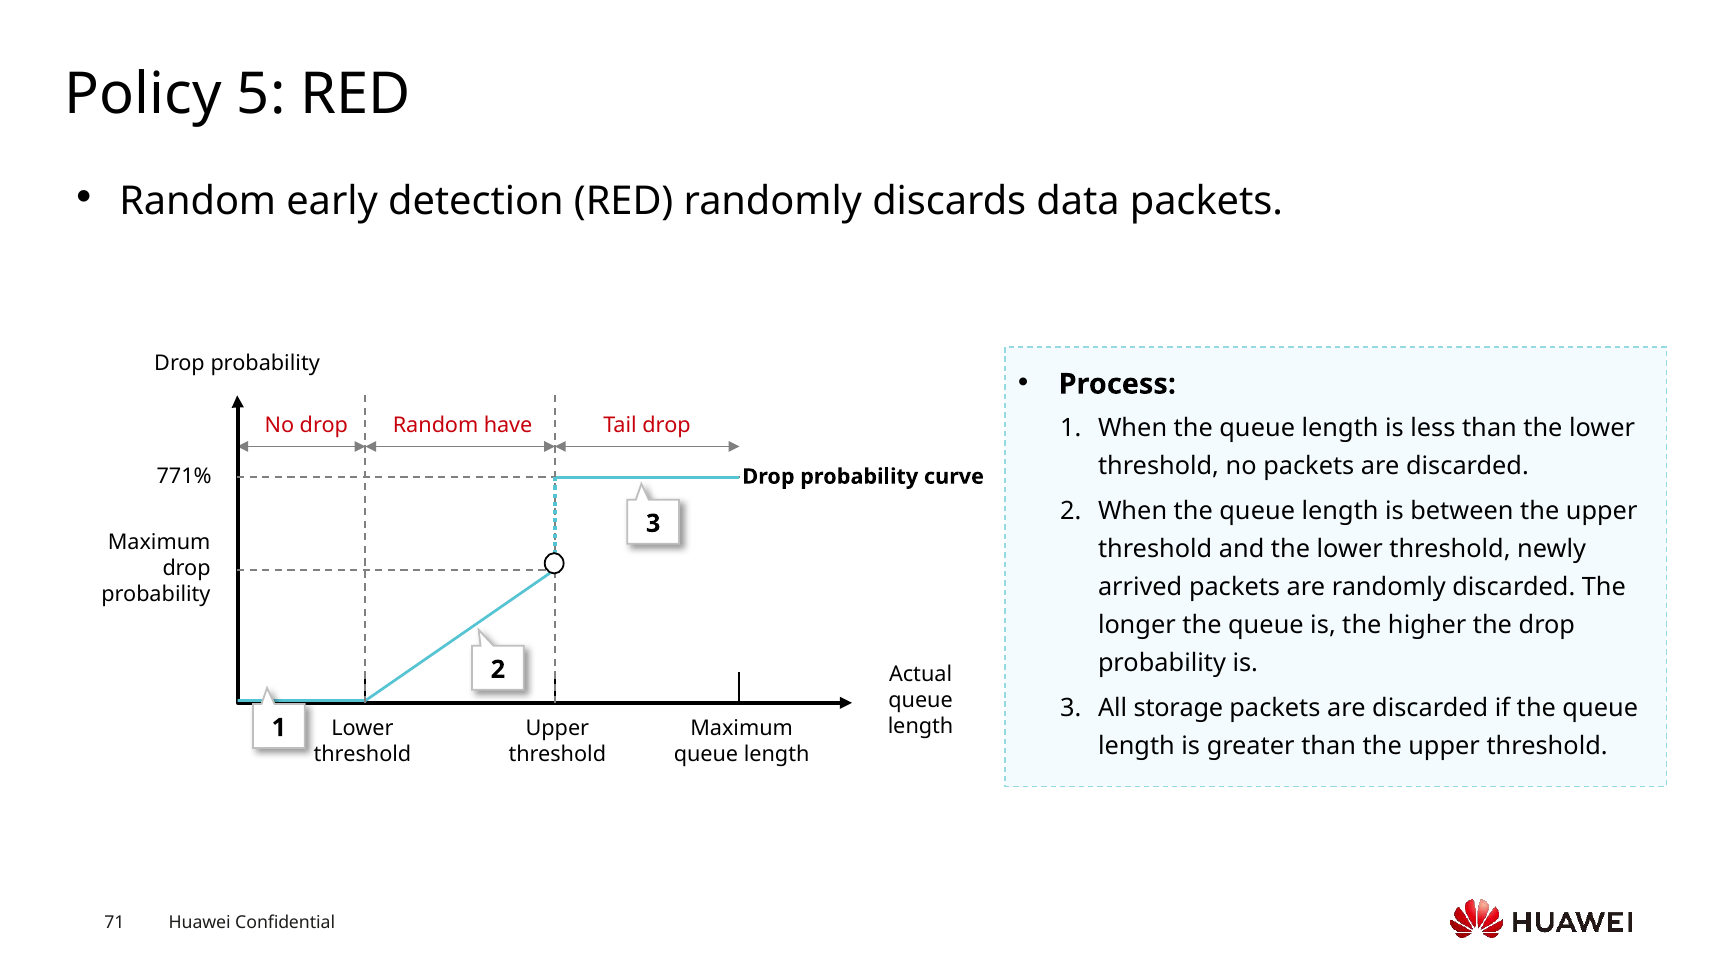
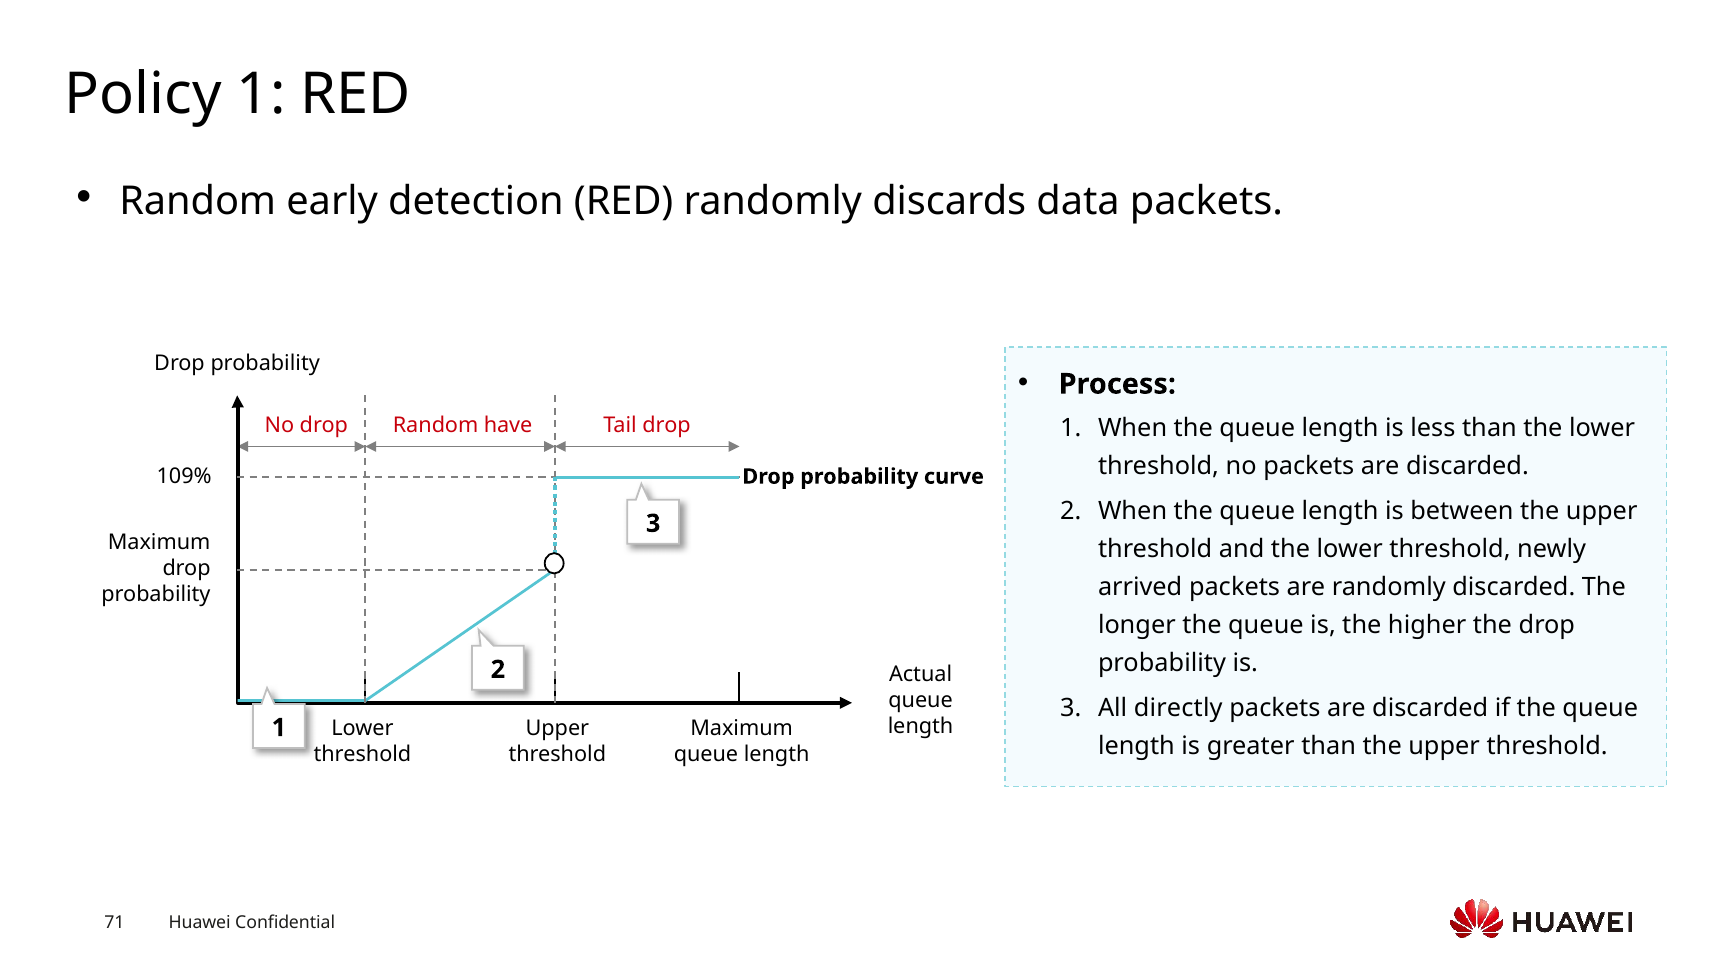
Policy 5: 5 -> 1
771%: 771% -> 109%
storage: storage -> directly
